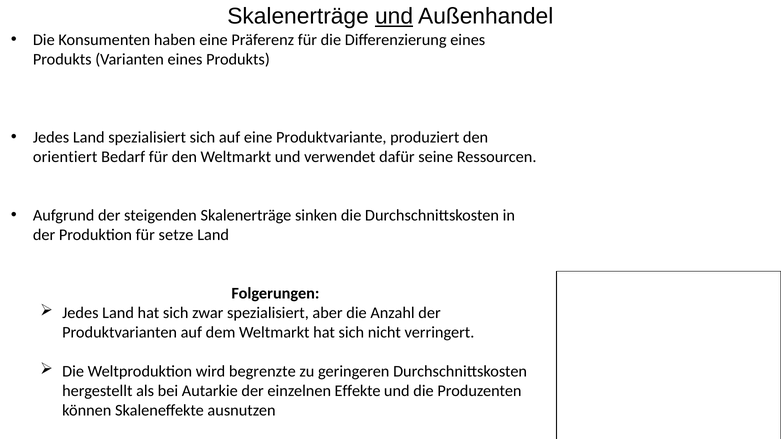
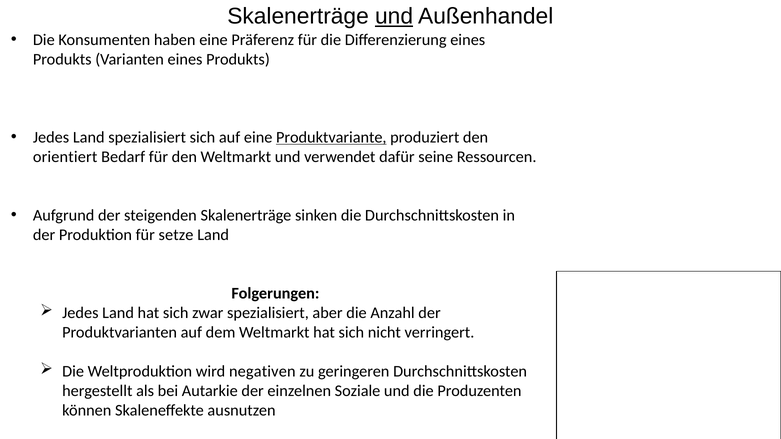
Produktvariante underline: none -> present
begrenzte: begrenzte -> negativen
Effekte: Effekte -> Soziale
